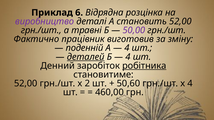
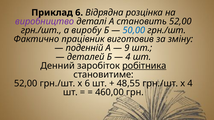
травні: травні -> виробу
50,00 colour: purple -> blue
4 at (127, 48): 4 -> 9
деталей underline: present -> none
х 2: 2 -> 6
50,60: 50,60 -> 48,55
